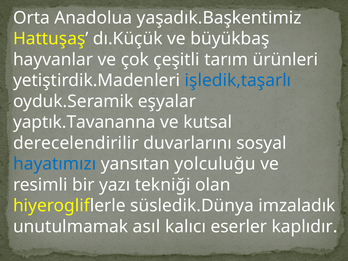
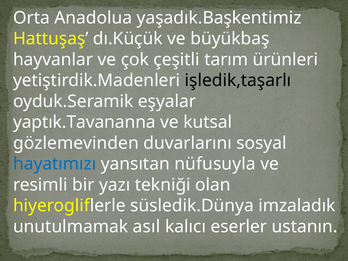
işledik,taşarlı colour: blue -> black
derecelendirilir: derecelendirilir -> gözlemevinden
yolculuğu: yolculuğu -> nüfusuyla
kaplıdır: kaplıdır -> ustanın
